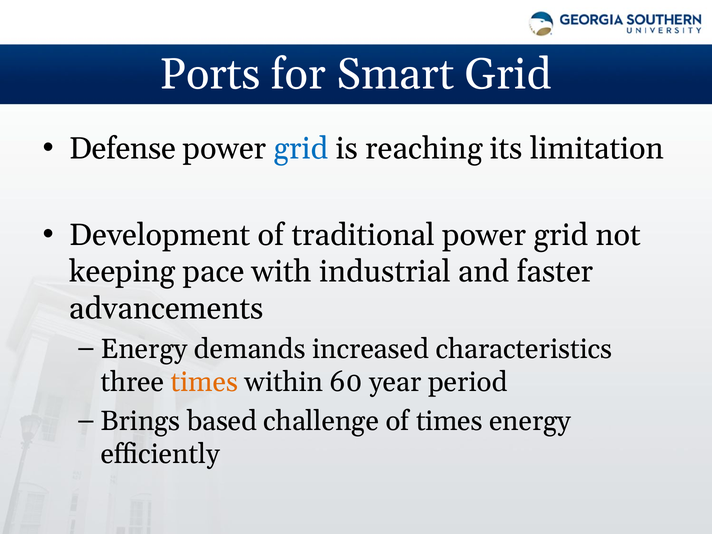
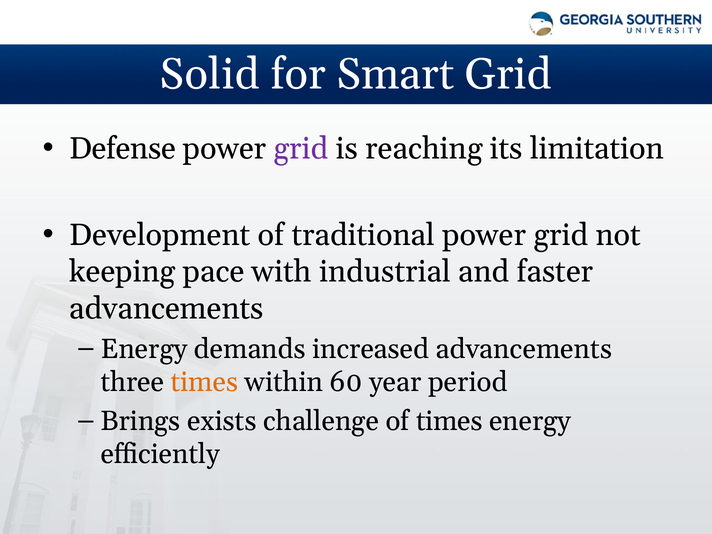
Ports: Ports -> Solid
grid at (301, 149) colour: blue -> purple
increased characteristics: characteristics -> advancements
based: based -> exists
